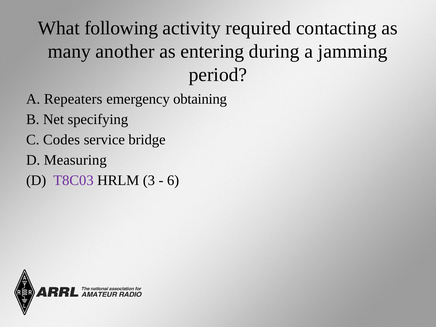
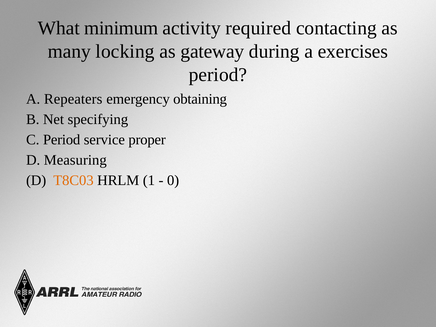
following: following -> minimum
another: another -> locking
entering: entering -> gateway
jamming: jamming -> exercises
C Codes: Codes -> Period
bridge: bridge -> proper
T8C03 colour: purple -> orange
3: 3 -> 1
6: 6 -> 0
